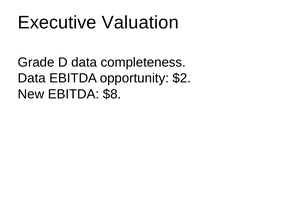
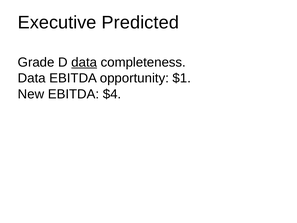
Valuation: Valuation -> Predicted
data at (84, 62) underline: none -> present
$2: $2 -> $1
$8: $8 -> $4
